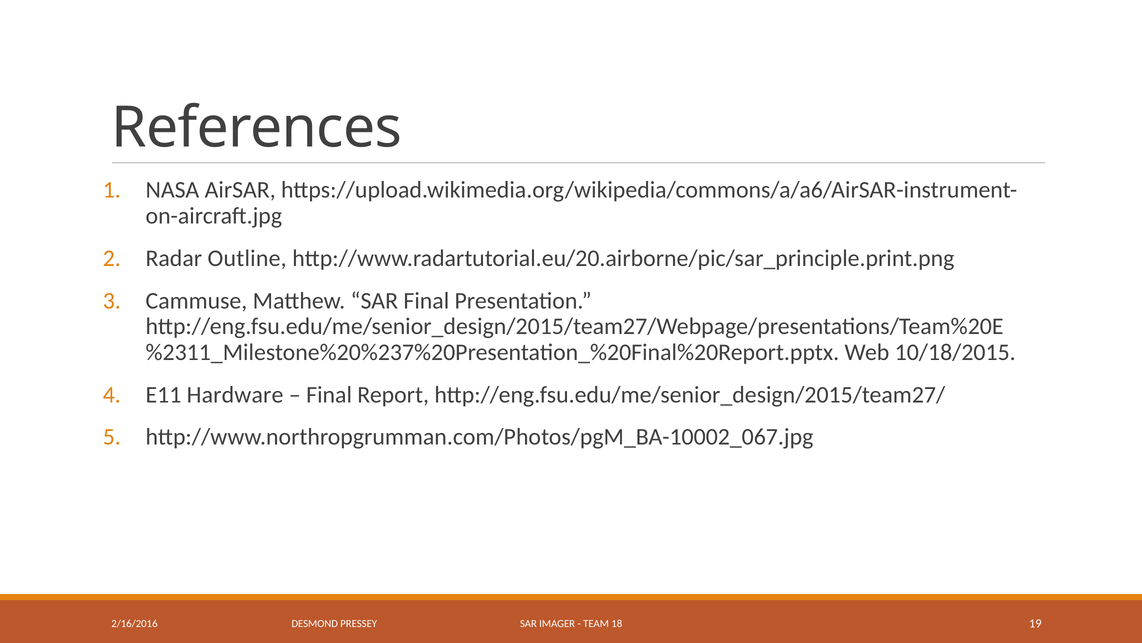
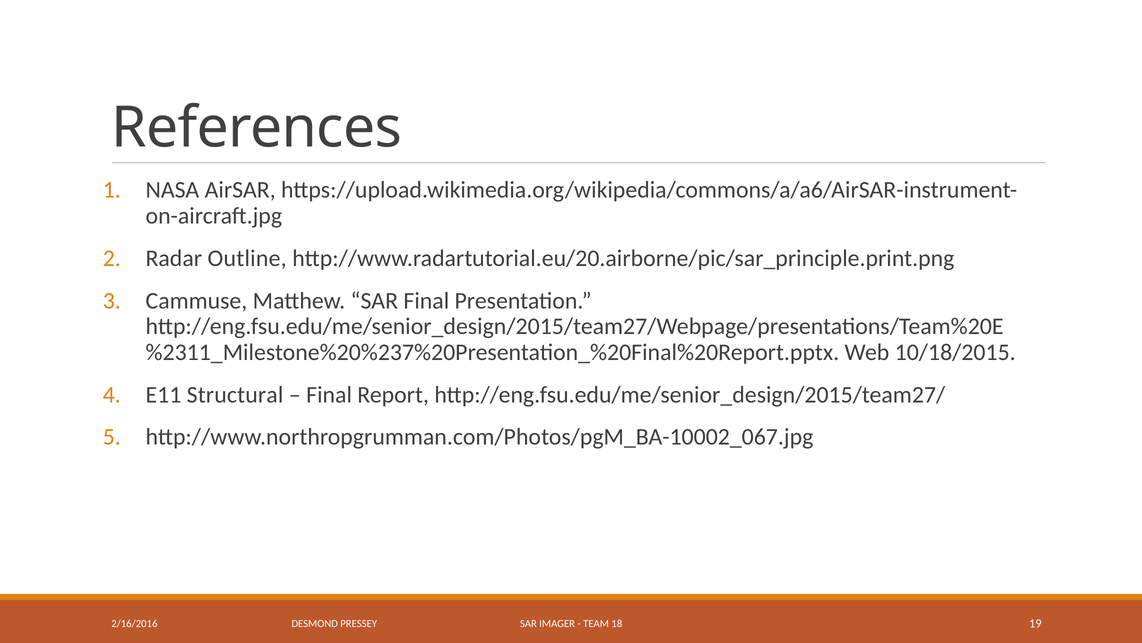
Hardware: Hardware -> Structural
